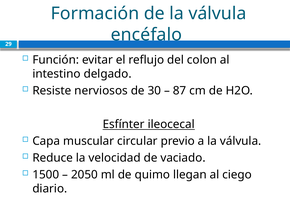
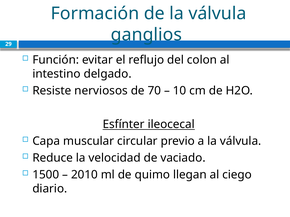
encéfalo: encéfalo -> ganglios
30: 30 -> 70
87: 87 -> 10
2050: 2050 -> 2010
